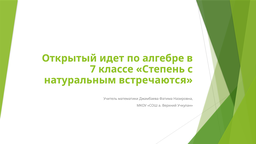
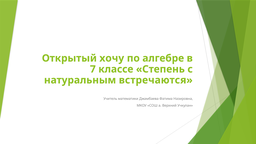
идет: идет -> хочу
